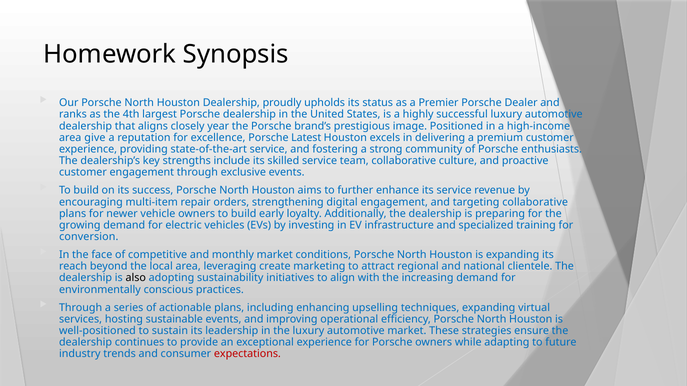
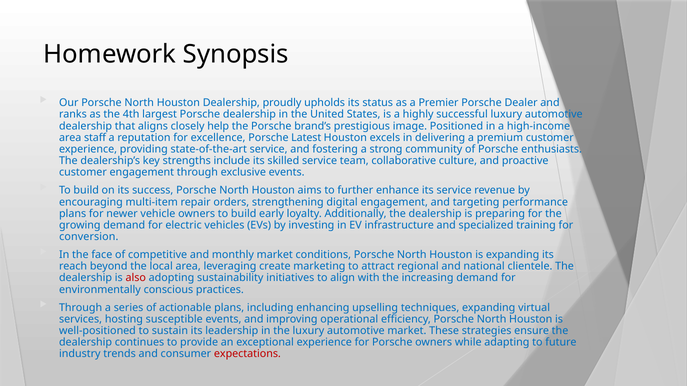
year: year -> help
give: give -> staff
targeting collaborative: collaborative -> performance
also colour: black -> red
sustainable: sustainable -> susceptible
